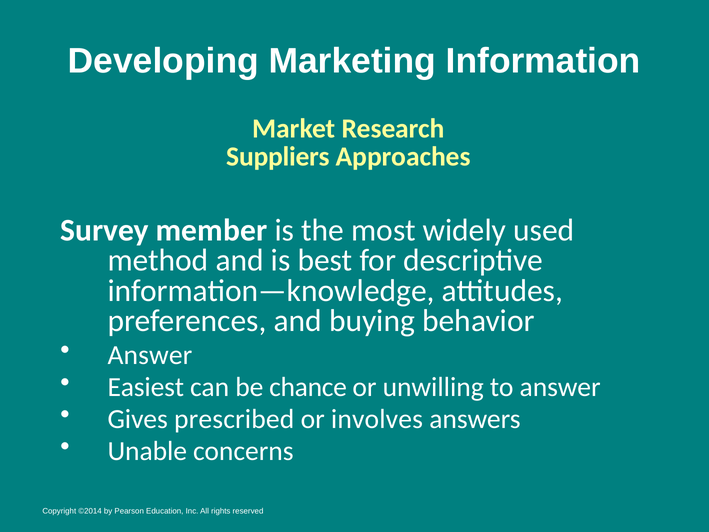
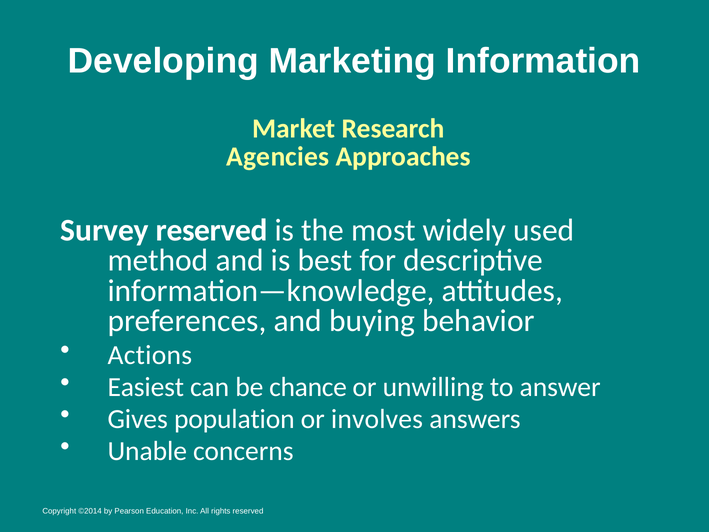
Suppliers: Suppliers -> Agencies
Survey member: member -> reserved
Answer at (150, 355): Answer -> Actions
prescribed: prescribed -> population
